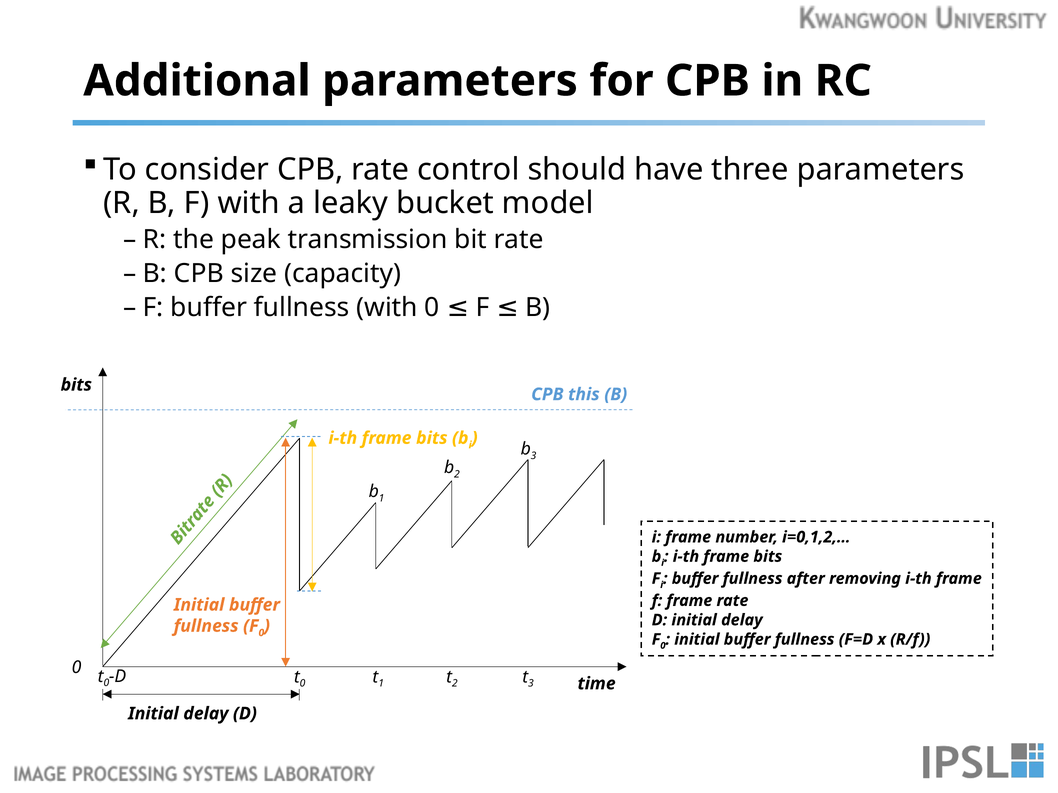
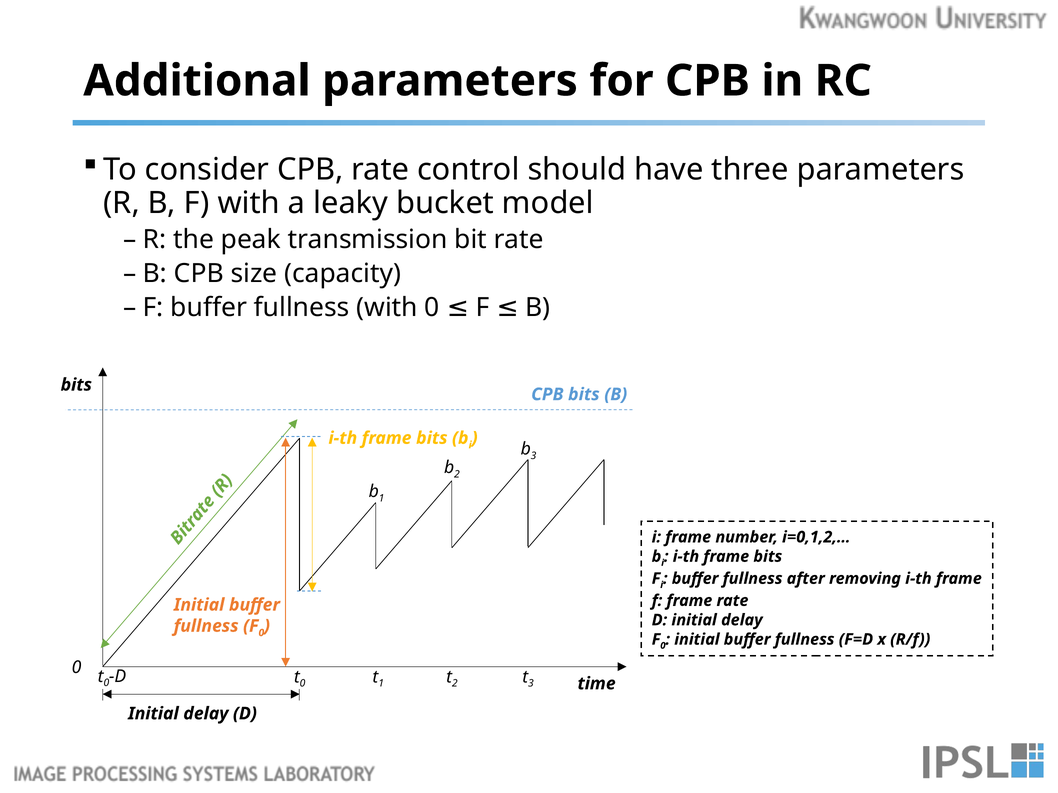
CPB this: this -> bits
